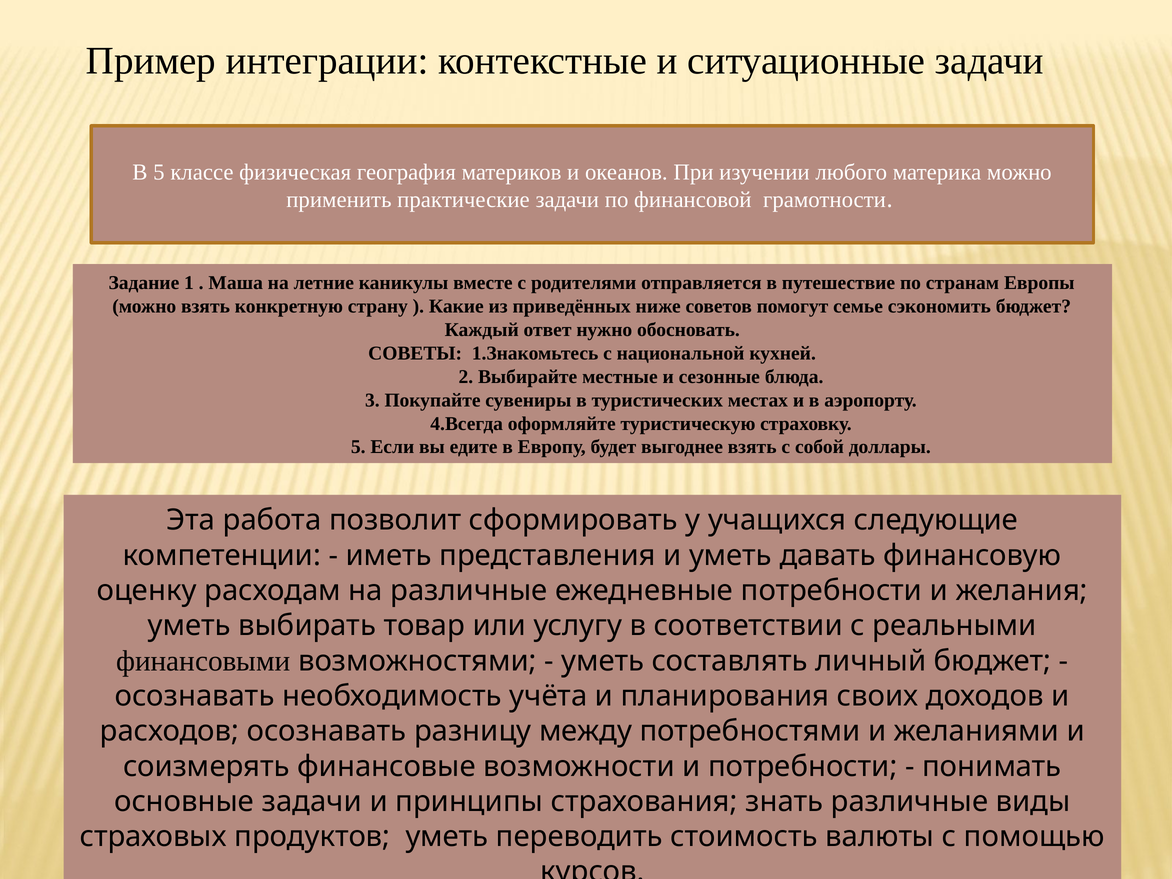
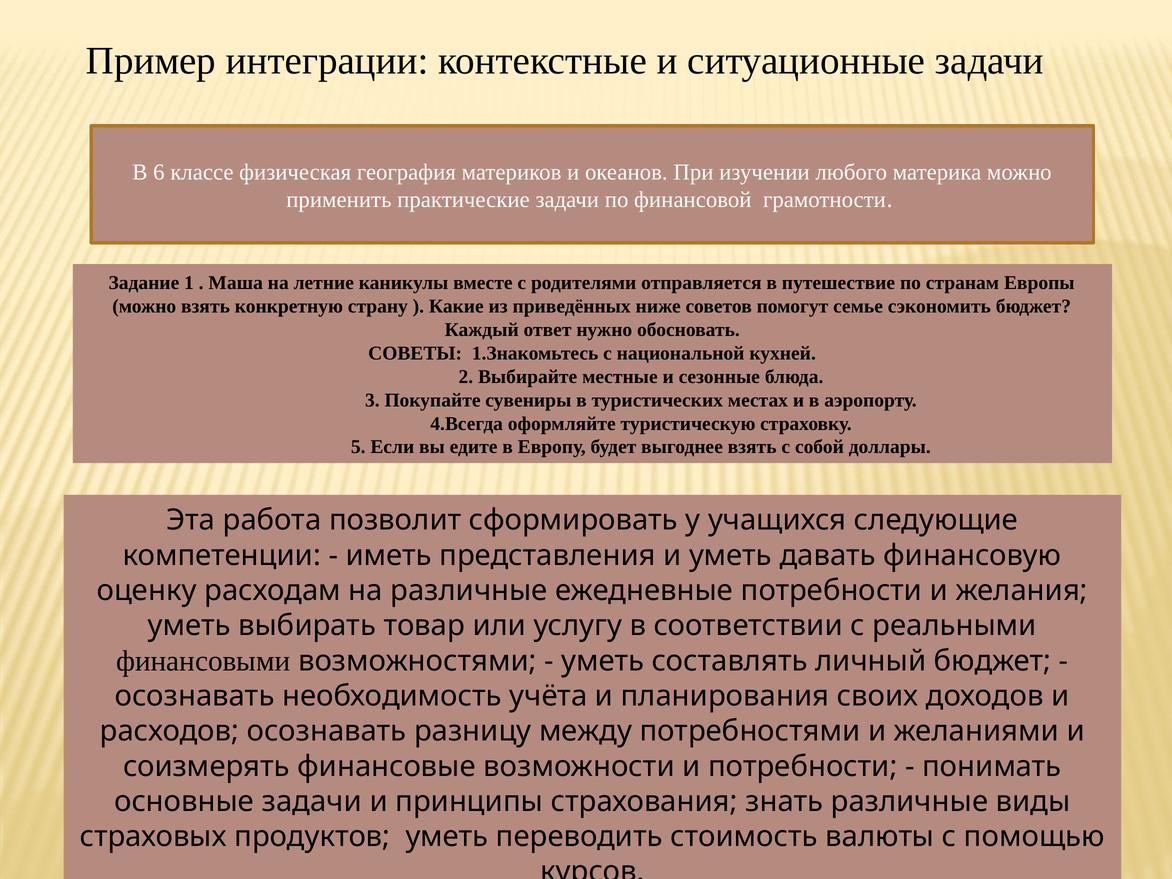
В 5: 5 -> 6
